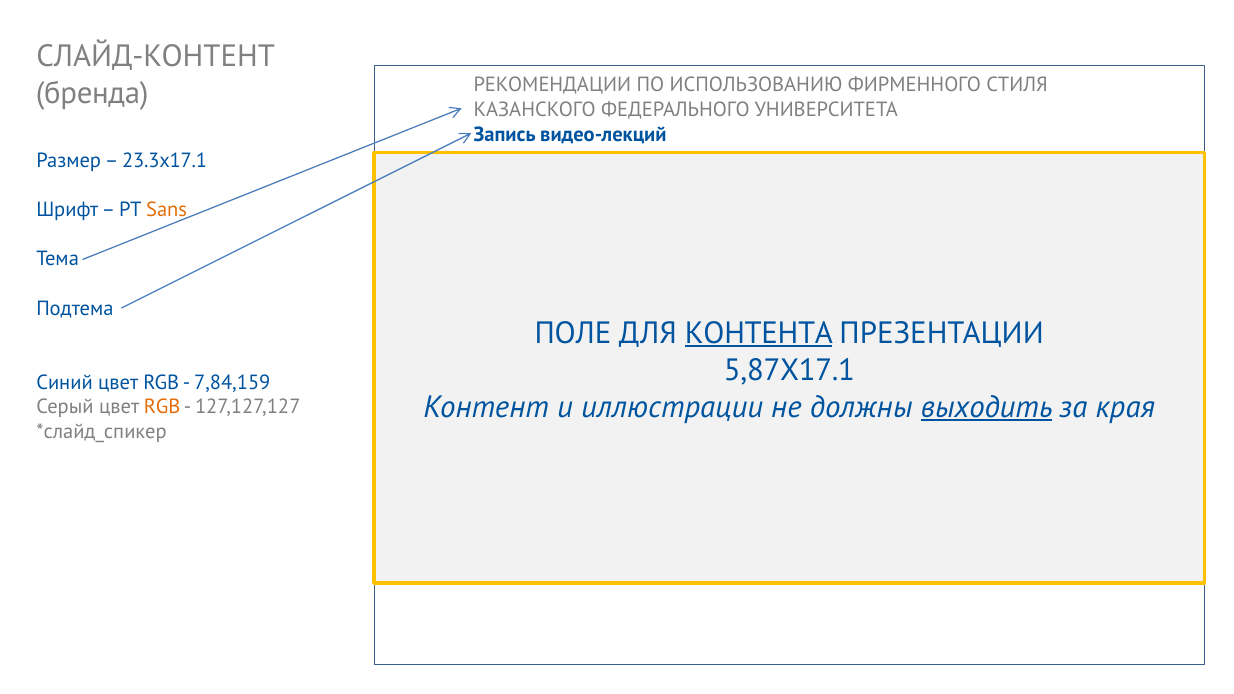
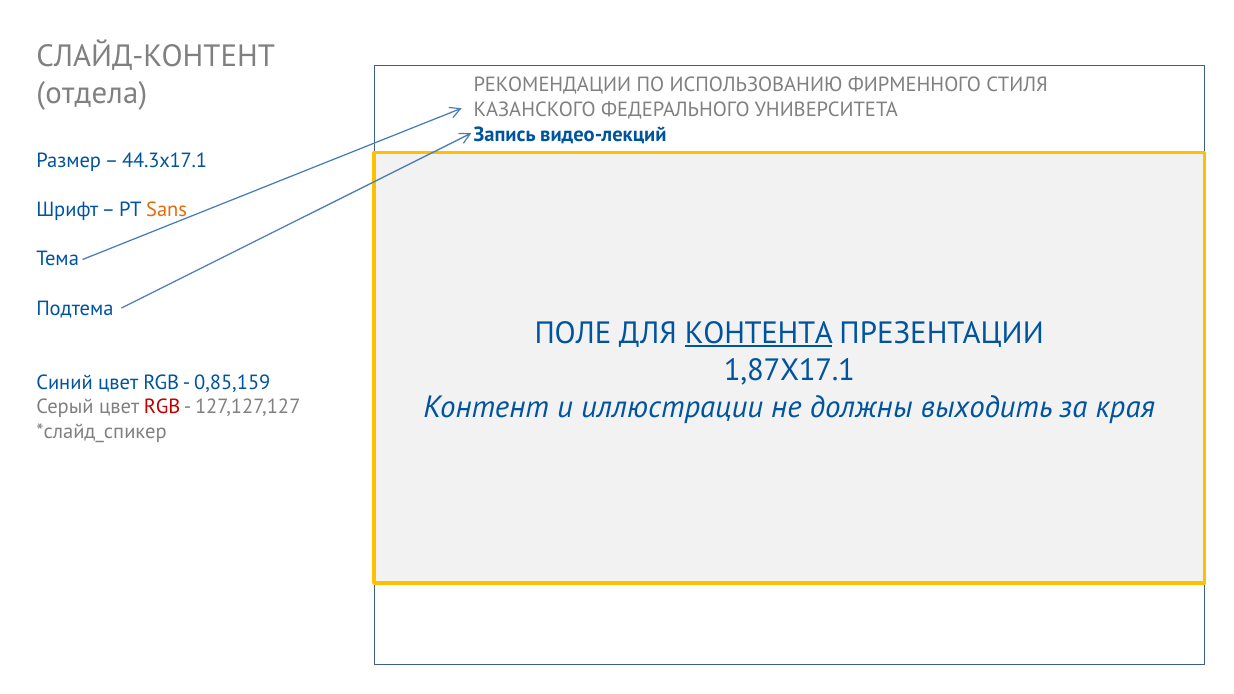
бренда: бренда -> отдела
23.3х17.1: 23.3х17.1 -> 44.3х17.1
5,87Х17.1: 5,87Х17.1 -> 1,87Х17.1
7,84,159: 7,84,159 -> 0,85,159
выходить underline: present -> none
RGB at (162, 407) colour: orange -> red
